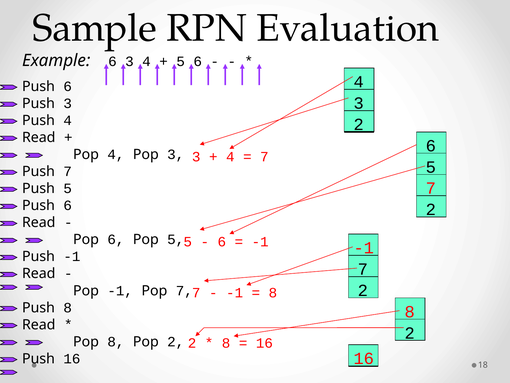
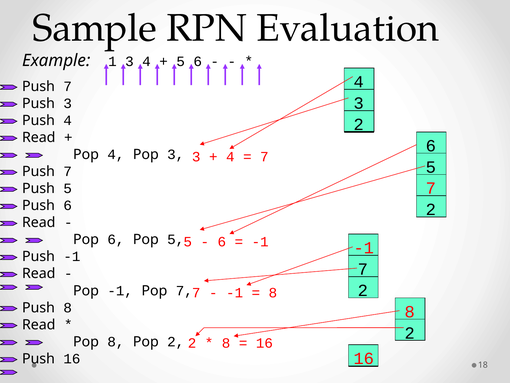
Example 6: 6 -> 1
6 at (68, 86): 6 -> 7
